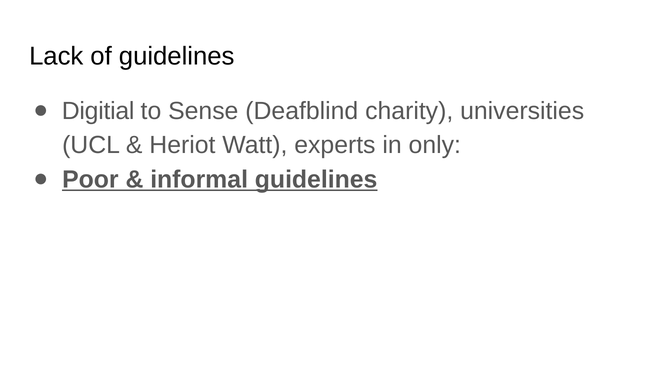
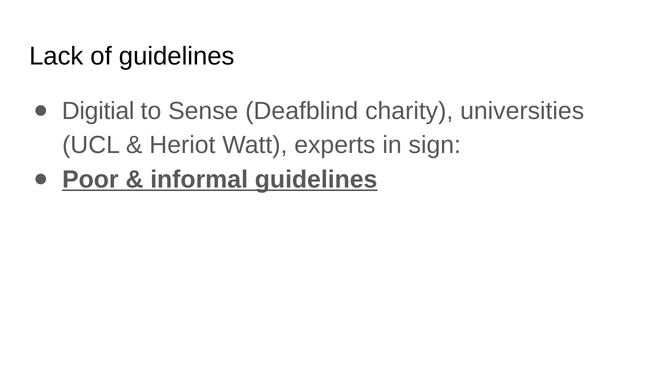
only: only -> sign
